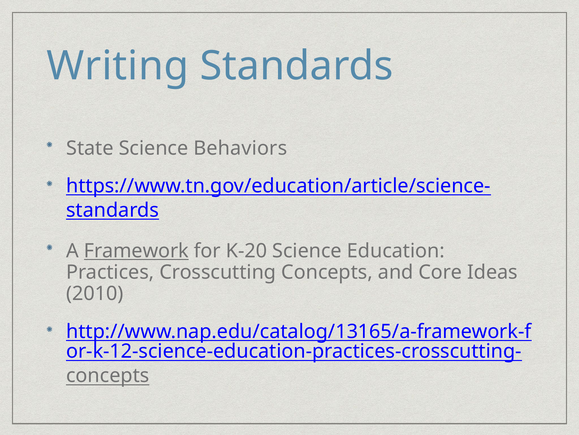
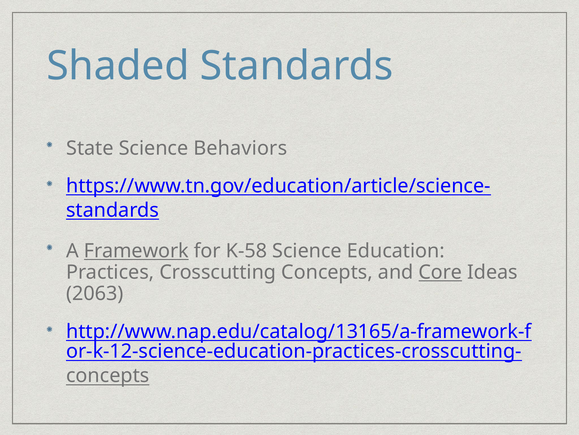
Writing: Writing -> Shaded
K-20: K-20 -> K-58
Core underline: none -> present
2010: 2010 -> 2063
